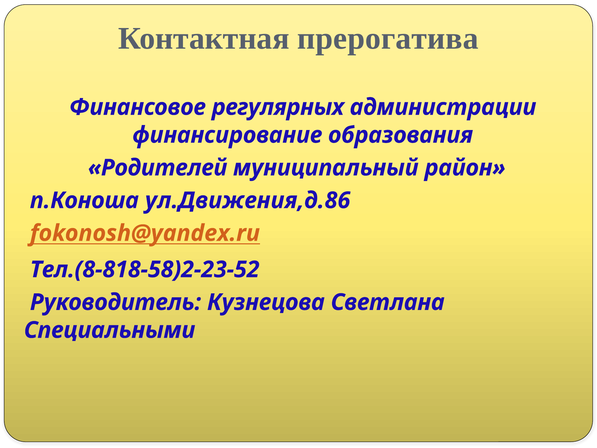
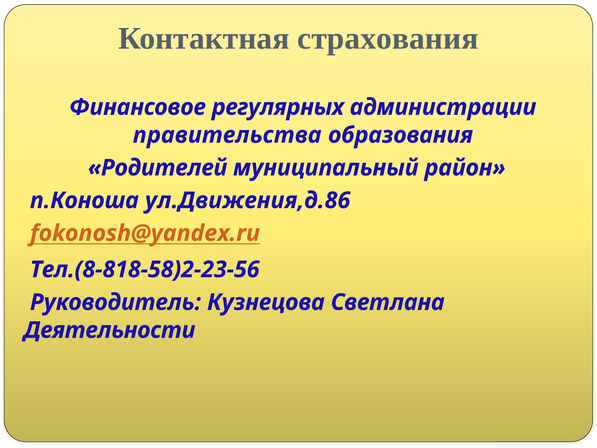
прерогатива: прерогатива -> страхования
финансирование: финансирование -> правительства
Тел.(8-818-58)2-23-52: Тел.(8-818-58)2-23-52 -> Тел.(8-818-58)2-23-56
Специальными: Специальными -> Деятельности
